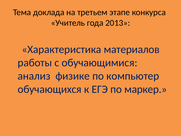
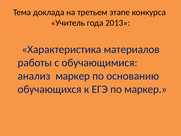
анализ физике: физике -> маркер
компьютер: компьютер -> основанию
